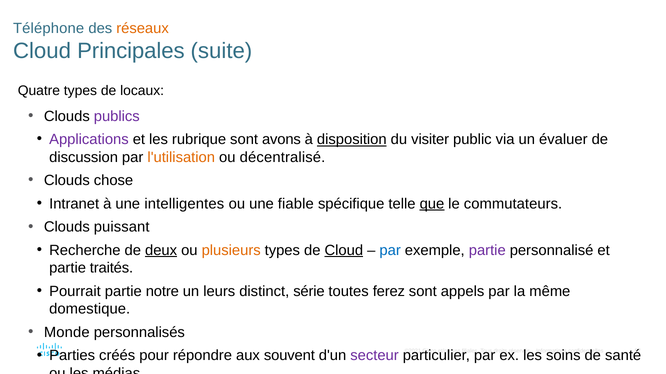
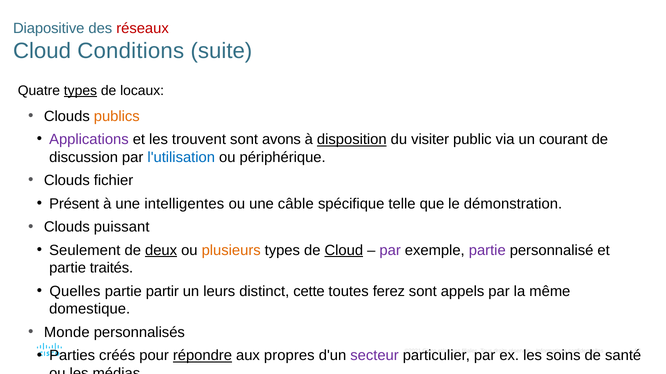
Téléphone: Téléphone -> Diapositive
réseaux colour: orange -> red
Principales: Principales -> Conditions
types at (80, 91) underline: none -> present
publics at (117, 116) colour: purple -> orange
rubrique: rubrique -> trouvent
évaluer: évaluer -> courant
l'utilisation colour: orange -> blue
décentralisé: décentralisé -> périphérique
chose: chose -> fichier
Intranet: Intranet -> Présent
fiable: fiable -> câble
que underline: present -> none
commutateurs: commutateurs -> démonstration
Recherche: Recherche -> Seulement
par at (390, 251) colour: blue -> purple
Pourrait: Pourrait -> Quelles
notre: notre -> partir
série: série -> cette
répondre underline: none -> present
souvent: souvent -> propres
